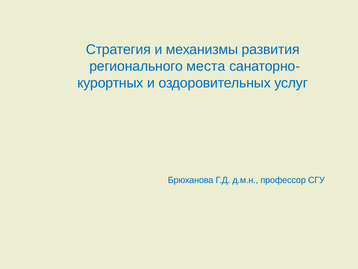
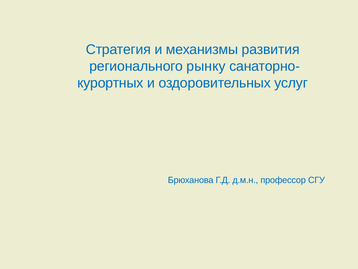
места: места -> рынку
